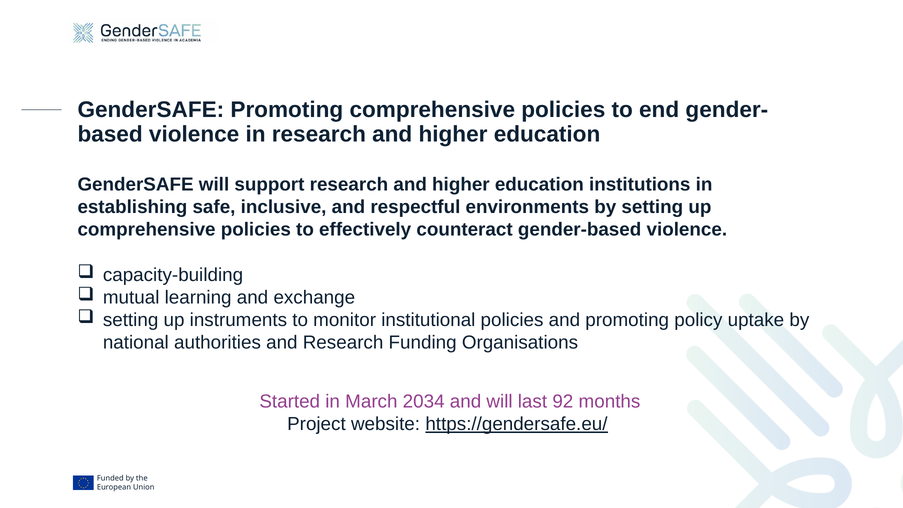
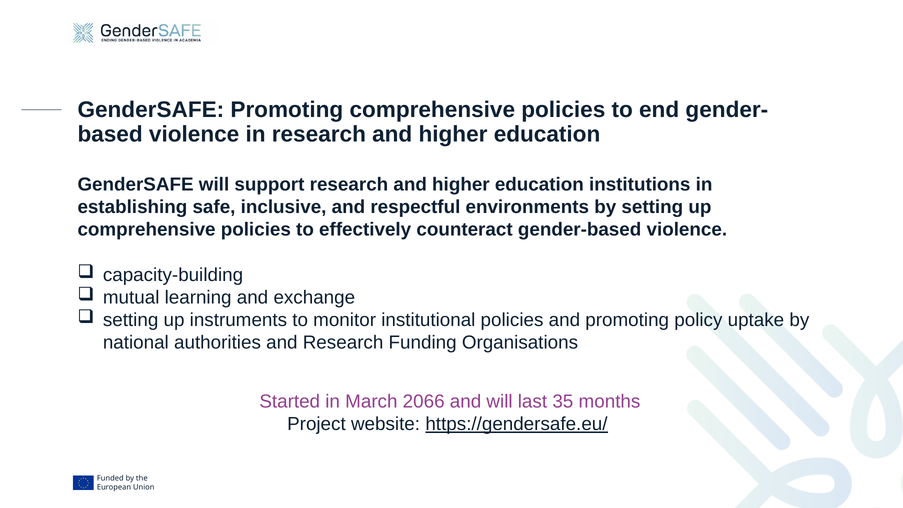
2034: 2034 -> 2066
92: 92 -> 35
